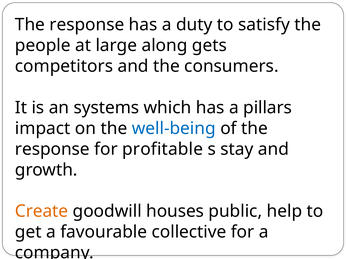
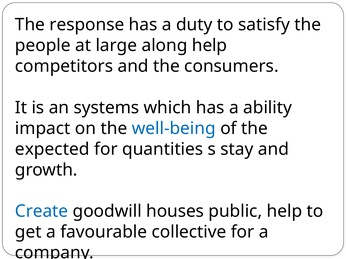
along gets: gets -> help
pillars: pillars -> ability
response at (52, 149): response -> expected
profitable: profitable -> quantities
Create colour: orange -> blue
